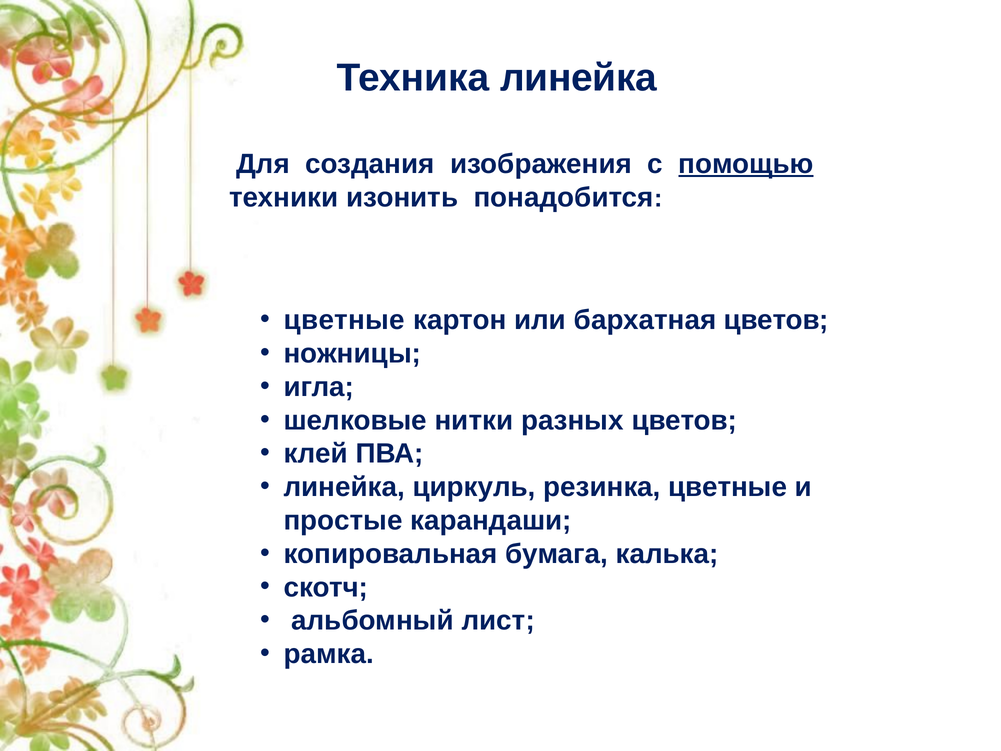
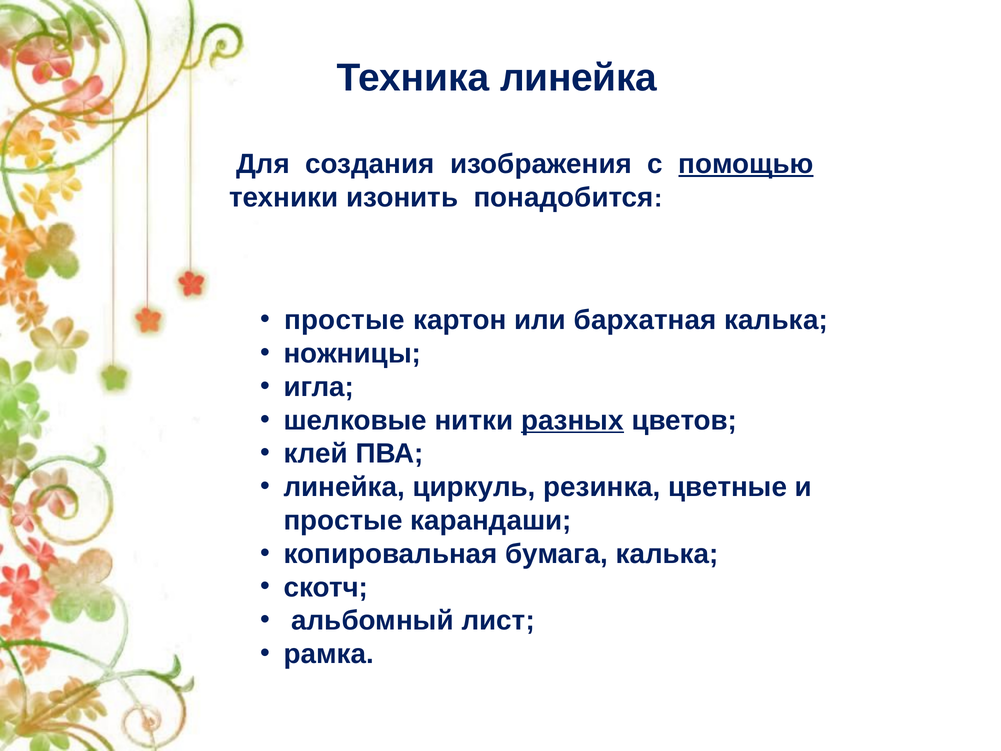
цветные at (344, 320): цветные -> простые
бархатная цветов: цветов -> калька
разных underline: none -> present
